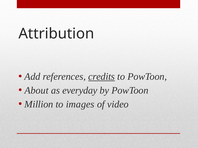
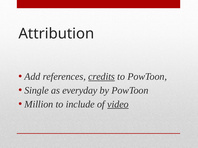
About: About -> Single
images: images -> include
video underline: none -> present
